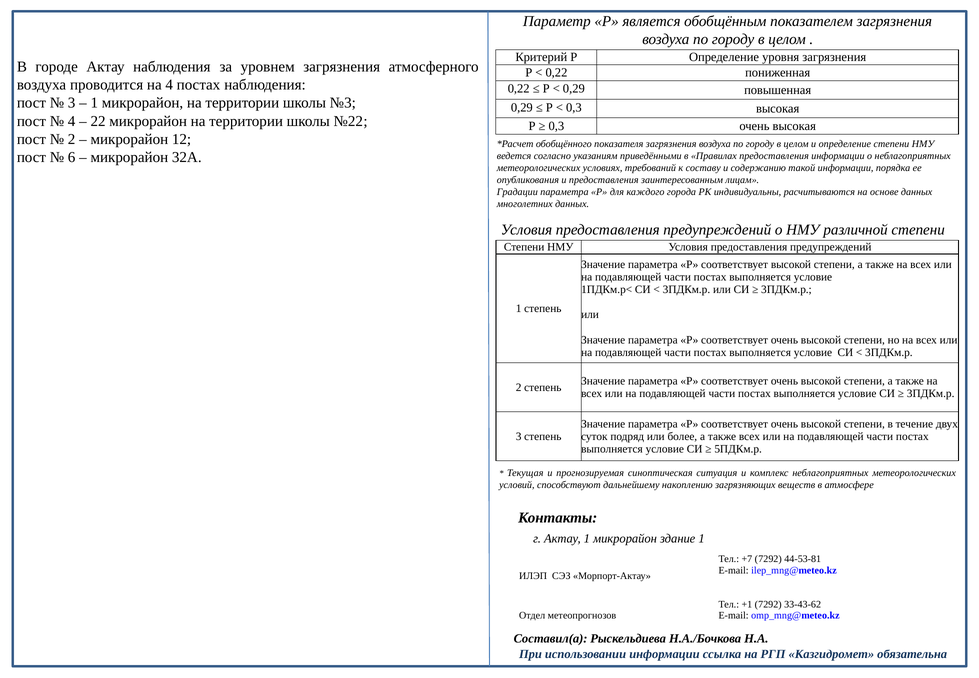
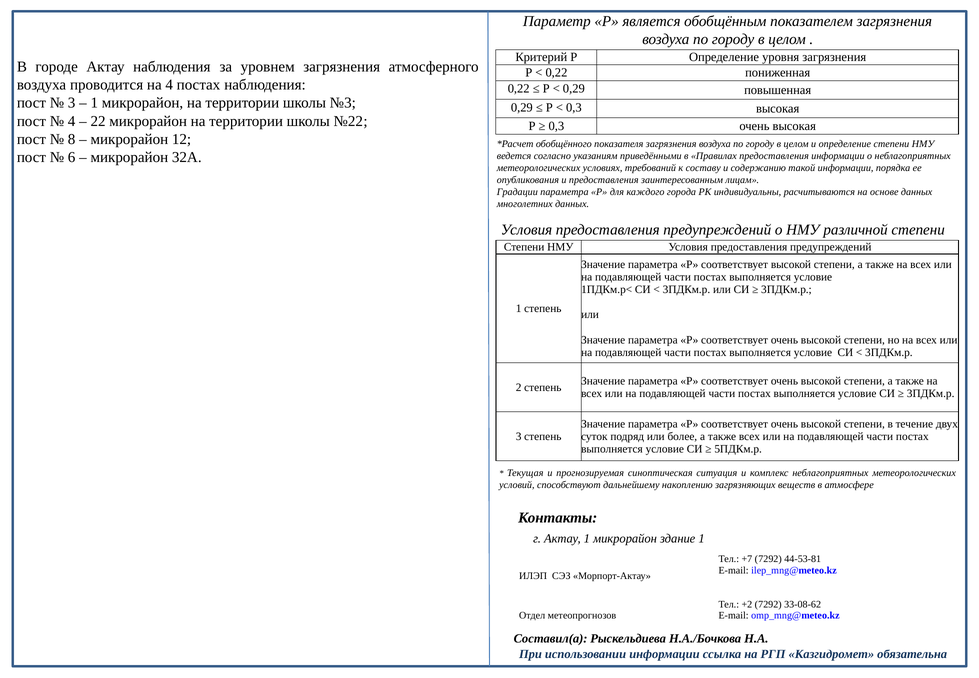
2 at (72, 139): 2 -> 8
+1: +1 -> +2
33-43-62: 33-43-62 -> 33-08-62
